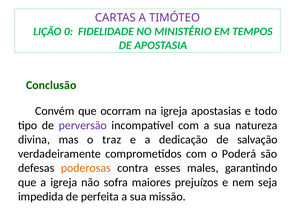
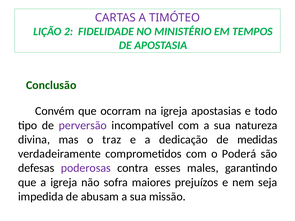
0: 0 -> 2
salvação: salvação -> medidas
poderosas colour: orange -> purple
perfeita: perfeita -> abusam
